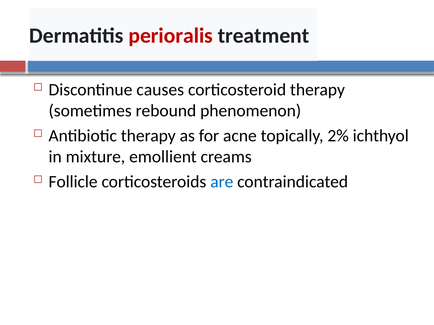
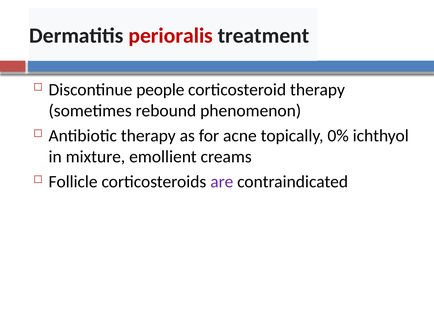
causes: causes -> people
2%: 2% -> 0%
are colour: blue -> purple
